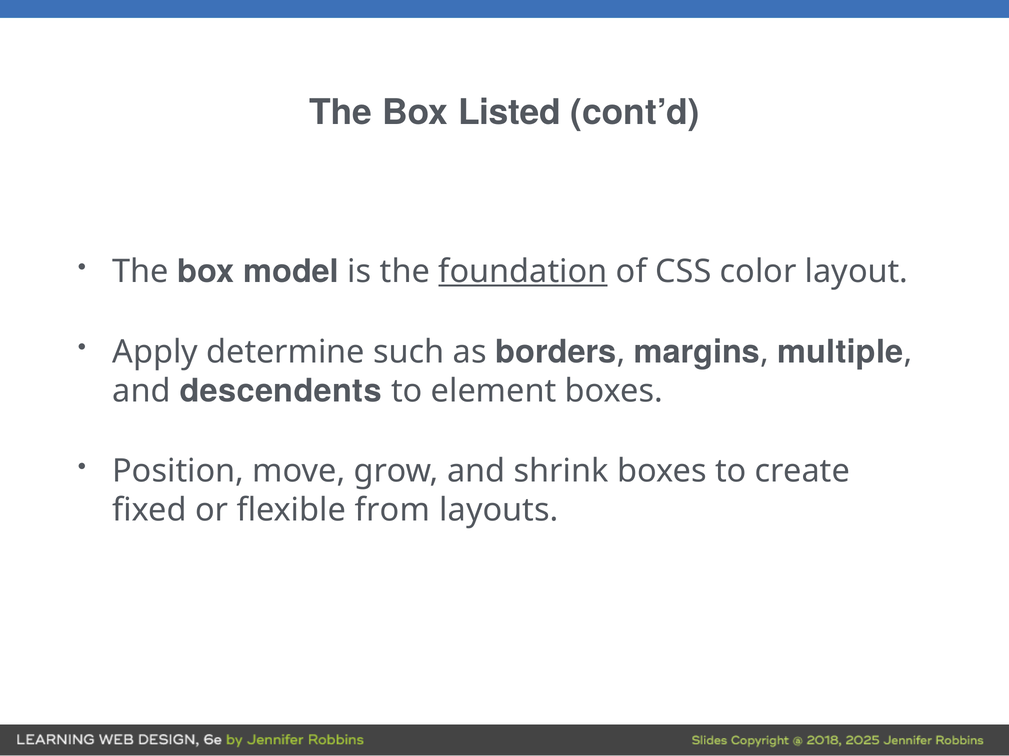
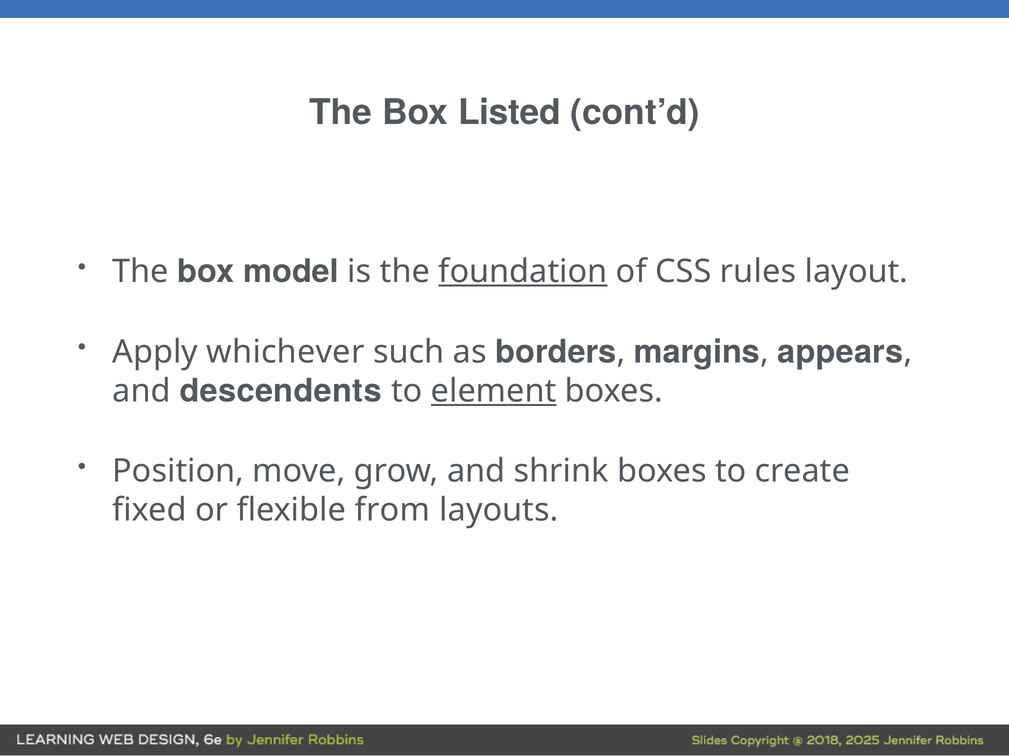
color: color -> rules
determine: determine -> whichever
multiple: multiple -> appears
element underline: none -> present
